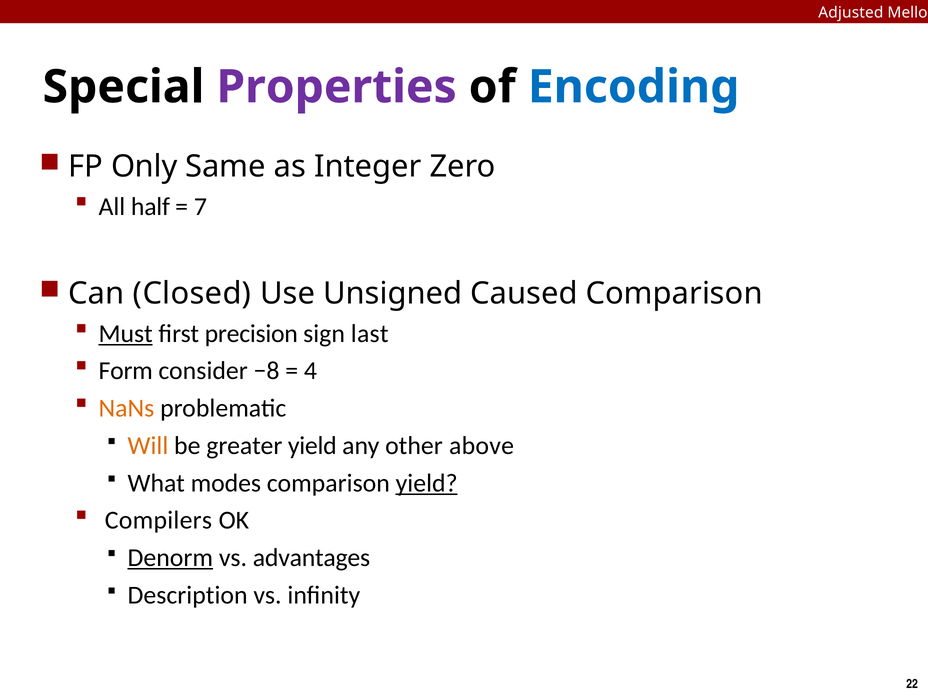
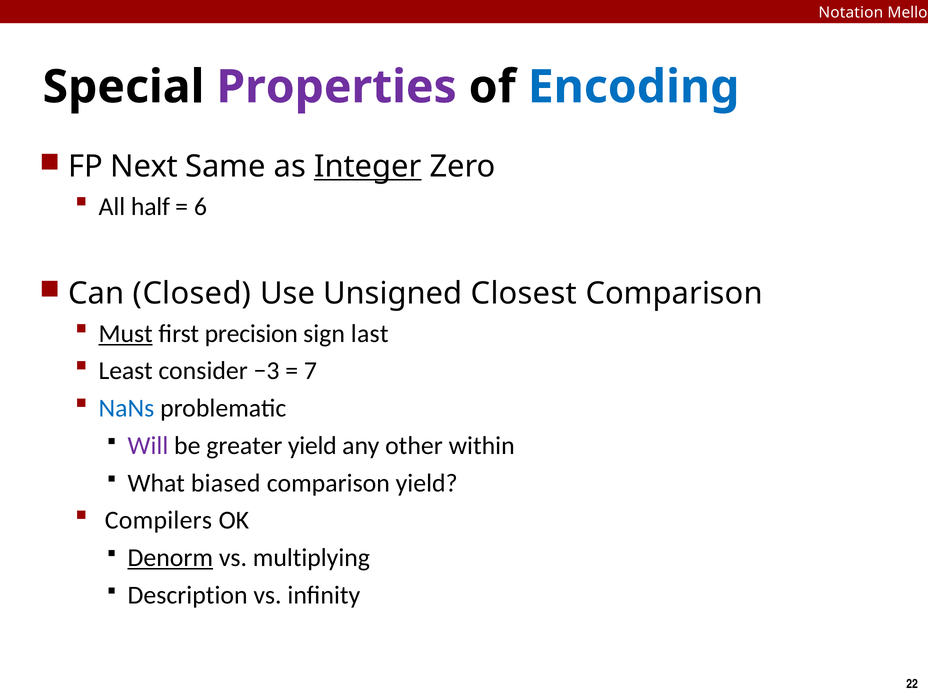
Adjusted: Adjusted -> Notation
Only: Only -> Next
Integer underline: none -> present
7: 7 -> 6
Caused: Caused -> Closest
Form: Form -> Least
−8: −8 -> −3
4: 4 -> 7
NaNs colour: orange -> blue
Will colour: orange -> purple
above: above -> within
modes: modes -> biased
yield at (427, 483) underline: present -> none
advantages: advantages -> multiplying
